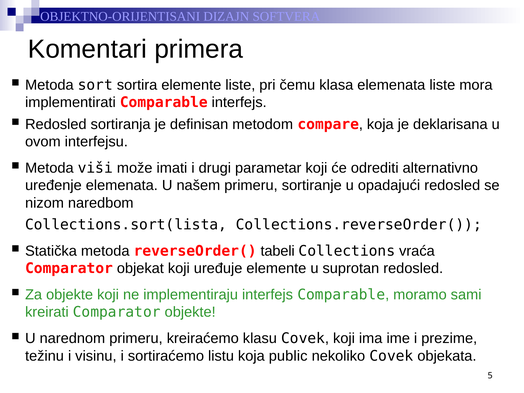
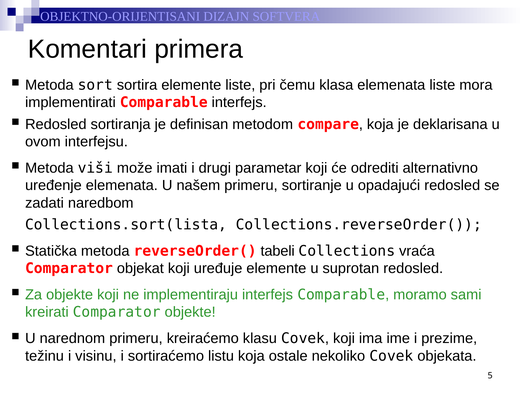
nizom: nizom -> zadati
public: public -> ostale
